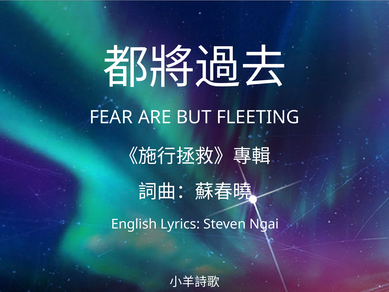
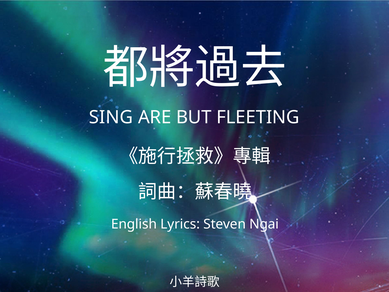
FEAR: FEAR -> SING
